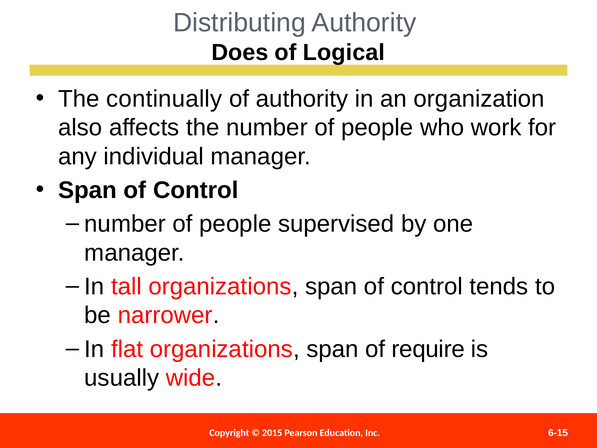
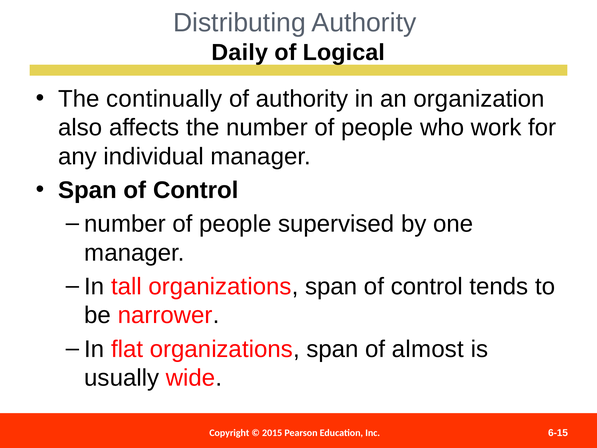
Does: Does -> Daily
require: require -> almost
